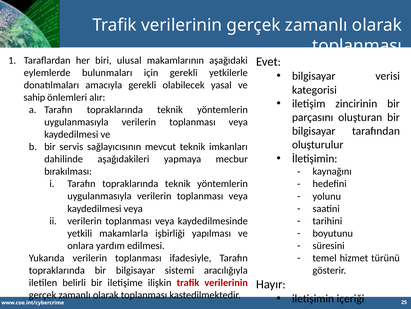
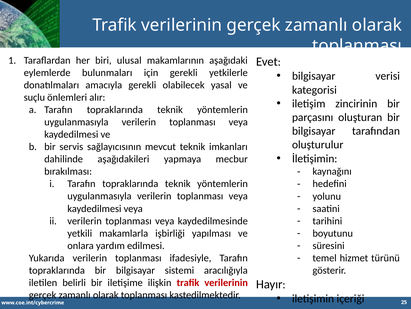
sahip: sahip -> suçlu
